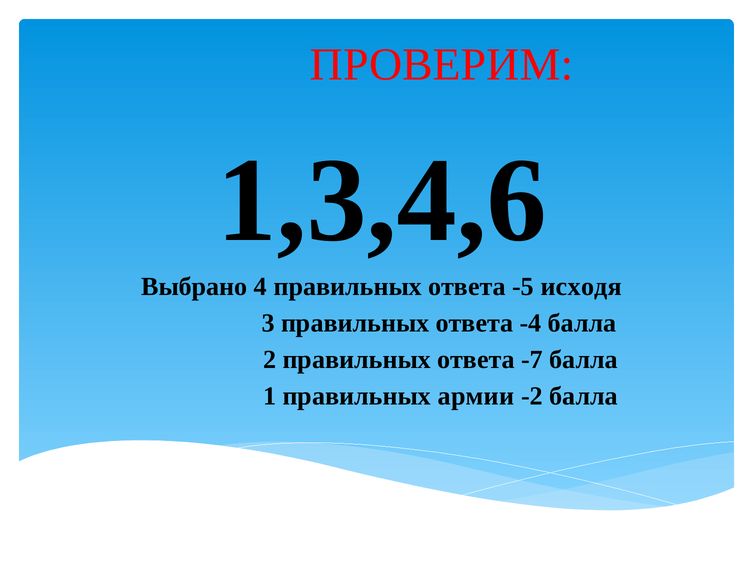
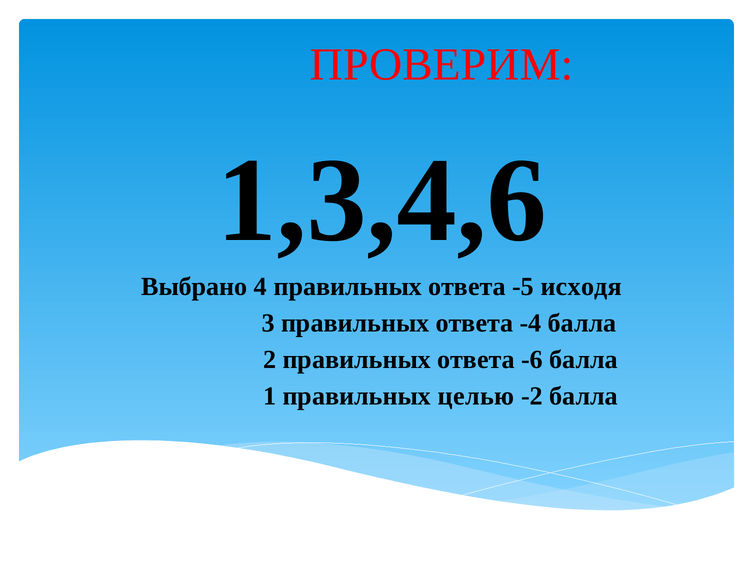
-7: -7 -> -6
армии: армии -> целью
